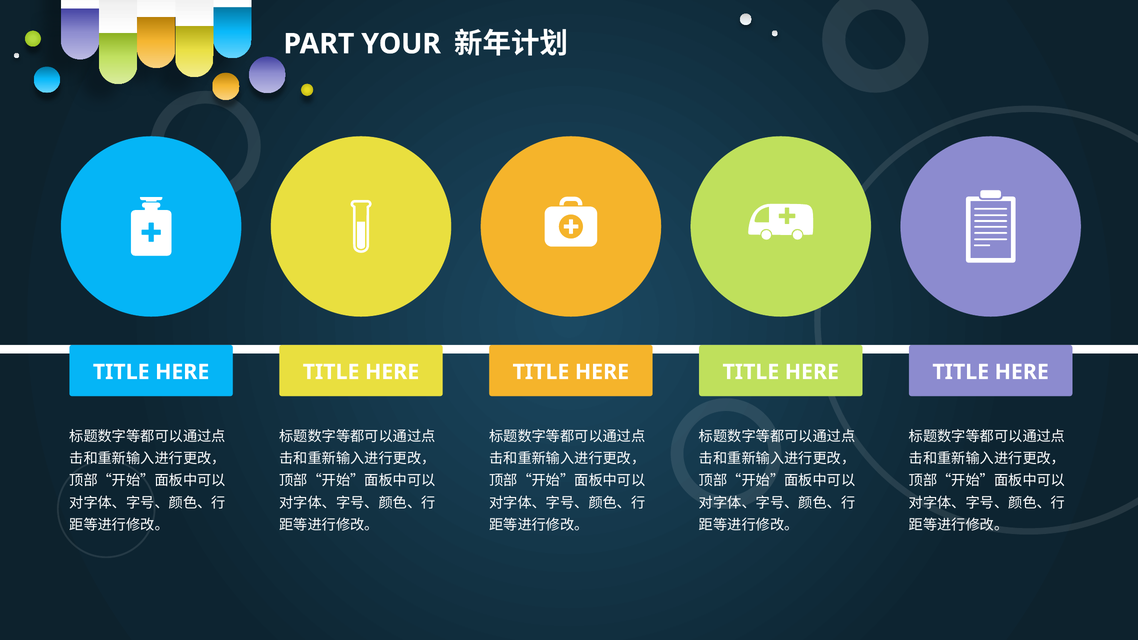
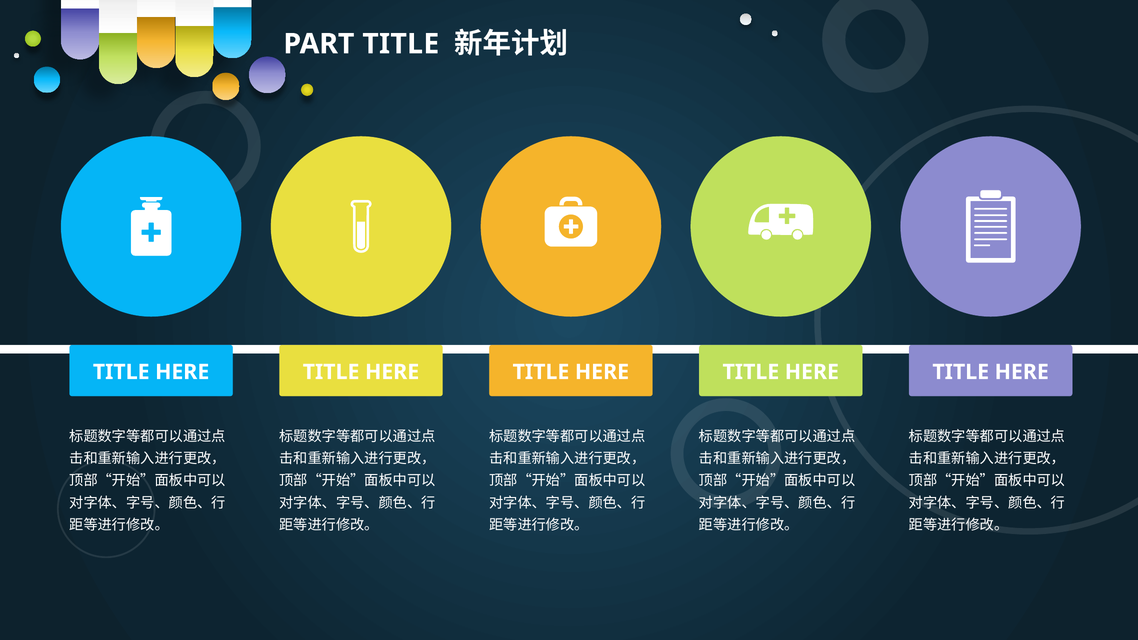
PART YOUR: YOUR -> TITLE
